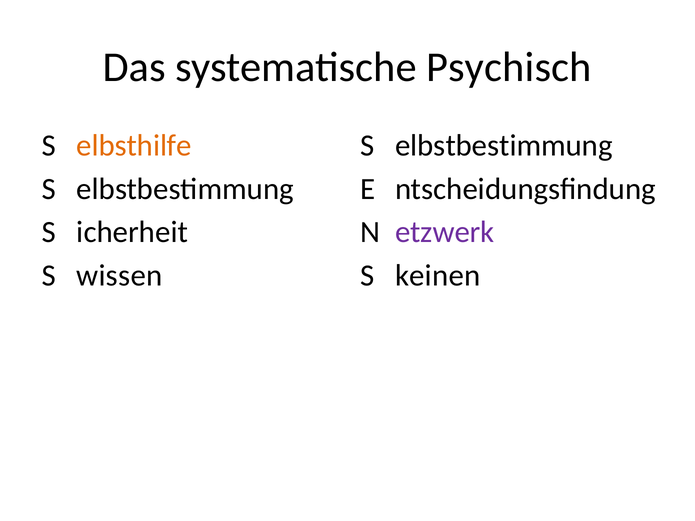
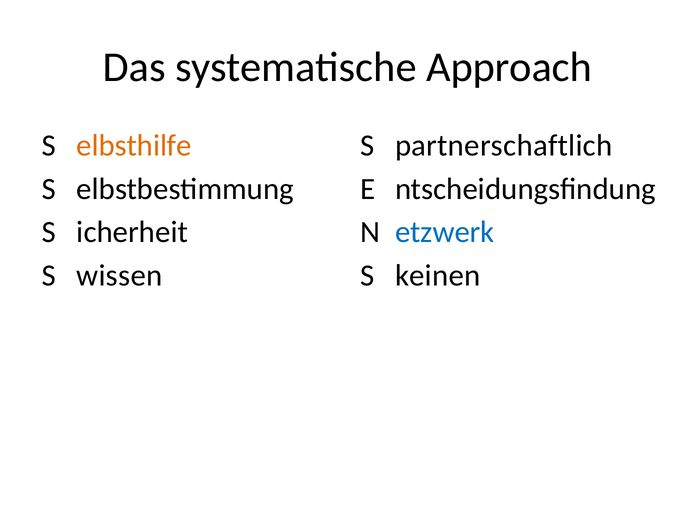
Psychisch: Psychisch -> Approach
elbstbestimmung at (504, 146): elbstbestimmung -> partnerschaftlich
etzwerk colour: purple -> blue
